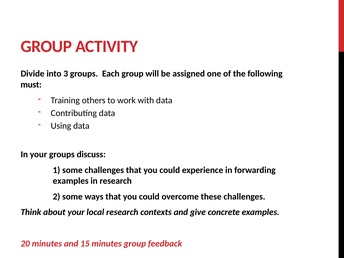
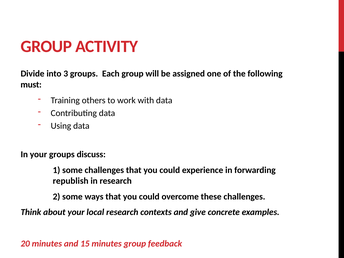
examples at (71, 181): examples -> republish
